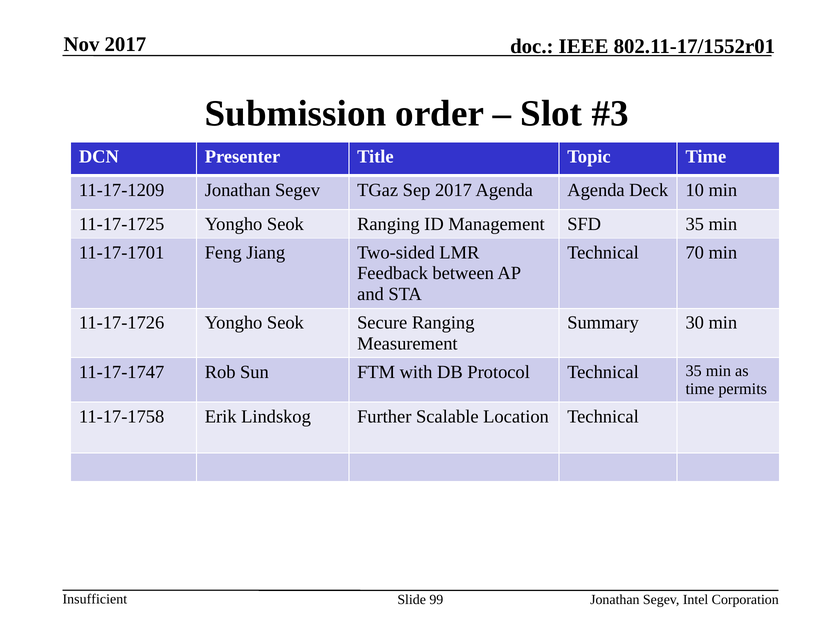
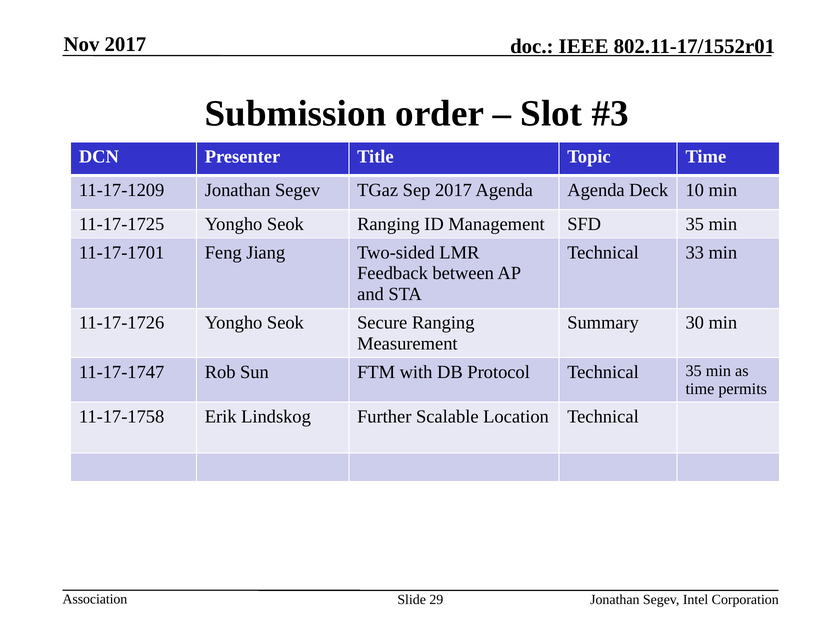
70: 70 -> 33
Insufficient: Insufficient -> Association
99: 99 -> 29
